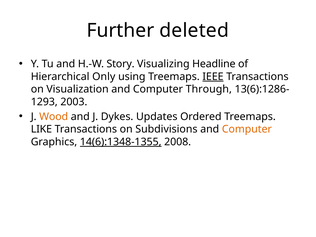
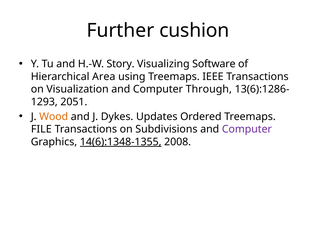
deleted: deleted -> cushion
Headline: Headline -> Software
Only: Only -> Area
IEEE underline: present -> none
2003: 2003 -> 2051
LIKE: LIKE -> FILE
Computer at (247, 129) colour: orange -> purple
